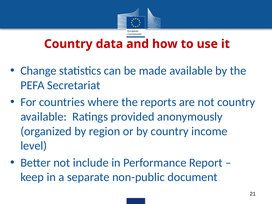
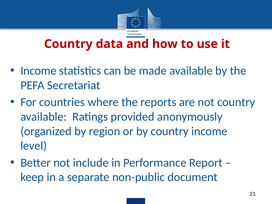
Change at (38, 71): Change -> Income
